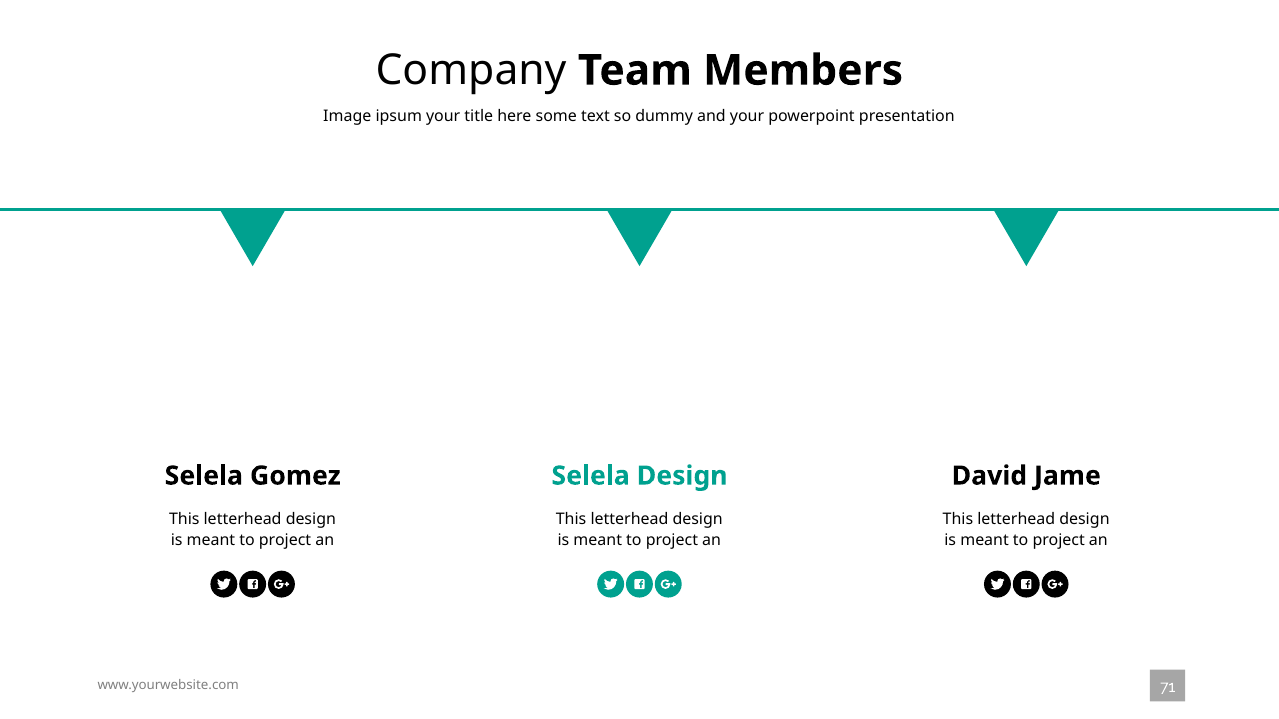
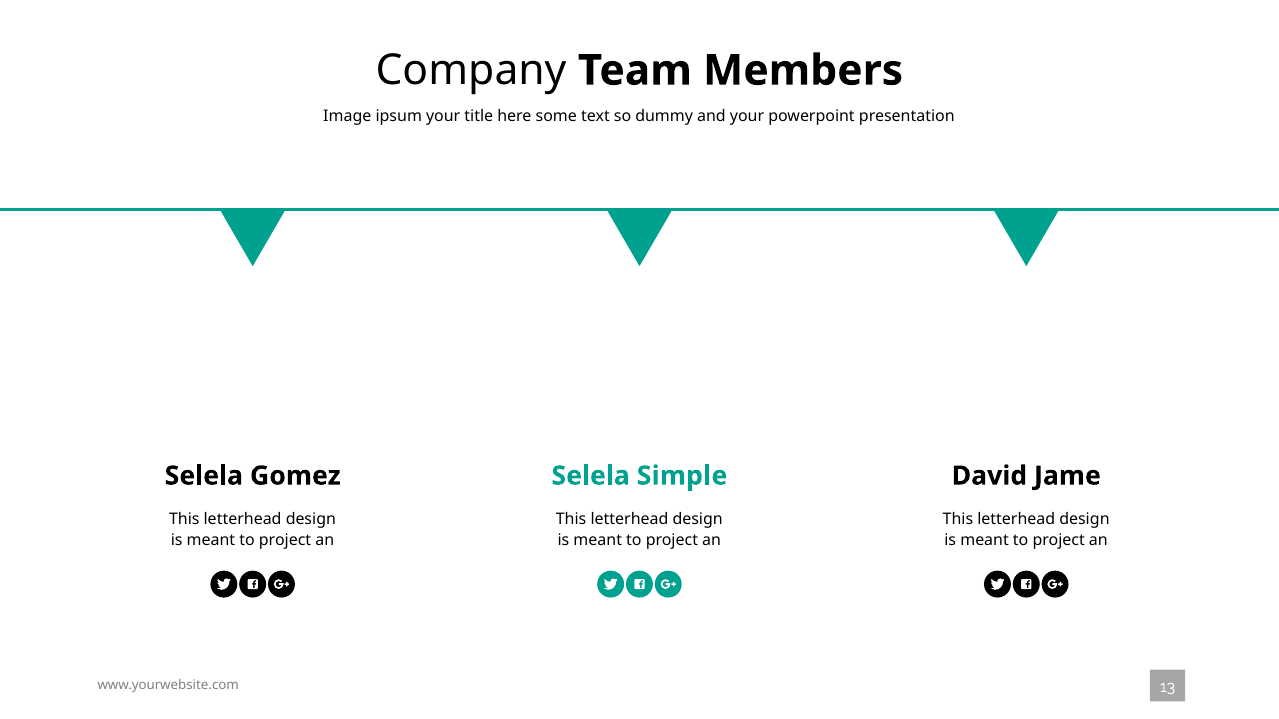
Selela Design: Design -> Simple
71: 71 -> 13
